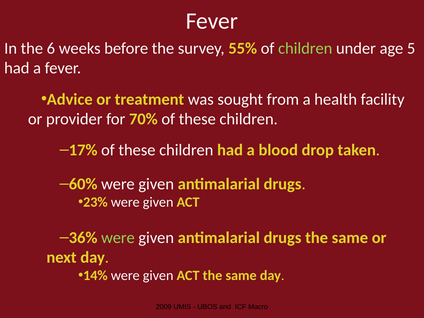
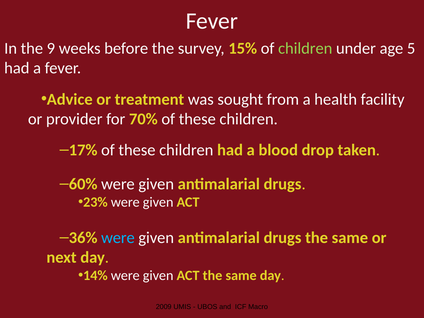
6: 6 -> 9
55%: 55% -> 15%
were at (118, 238) colour: light green -> light blue
